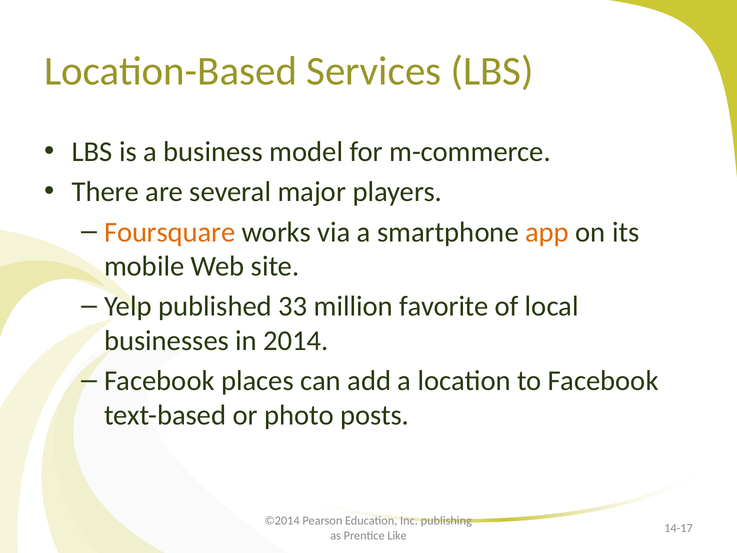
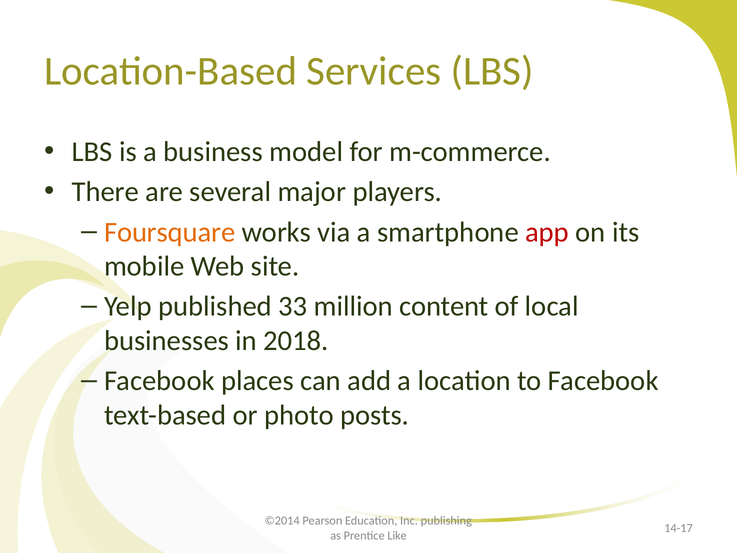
app colour: orange -> red
favorite: favorite -> content
2014: 2014 -> 2018
